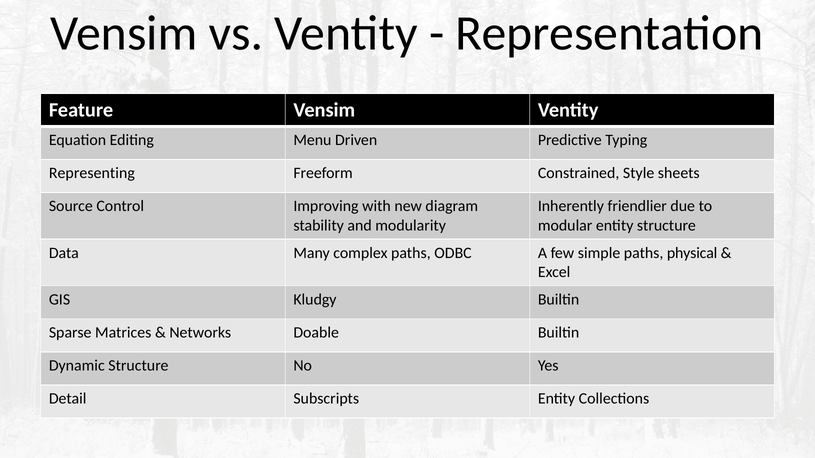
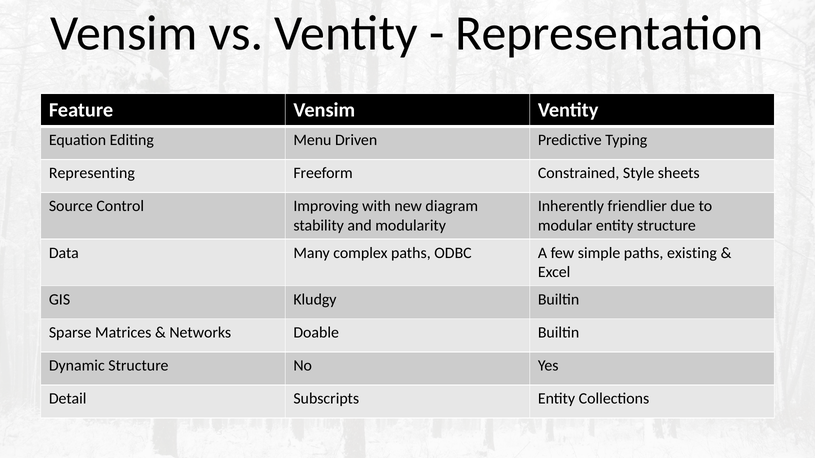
physical: physical -> existing
